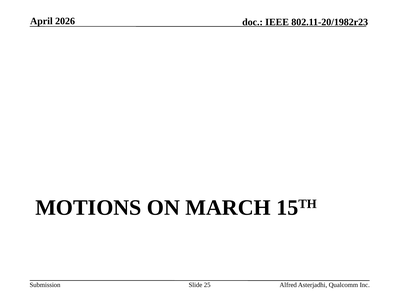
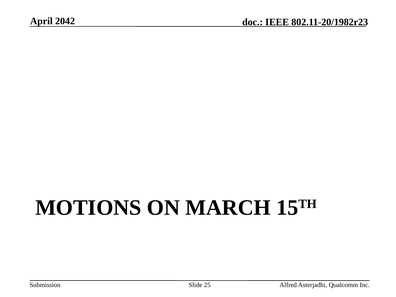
2026: 2026 -> 2042
